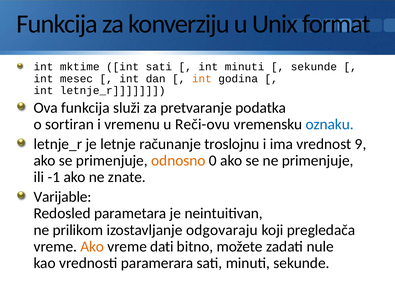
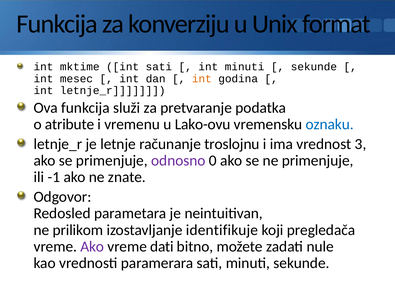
sortiran: sortiran -> atribute
Reči-ovu: Reči-ovu -> Lako-ovu
9: 9 -> 3
odnosno colour: orange -> purple
Varijable: Varijable -> Odgovor
odgovaraju: odgovaraju -> identifikuje
Ako at (92, 247) colour: orange -> purple
